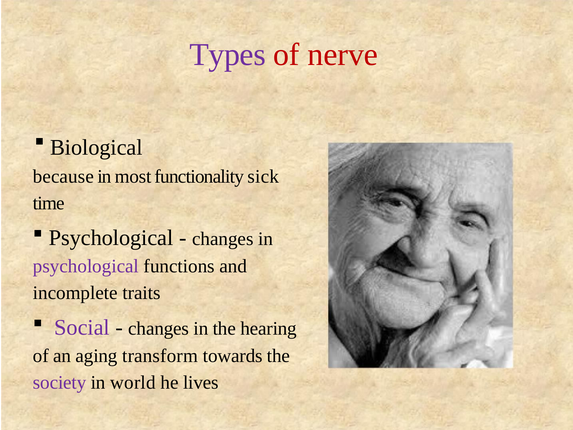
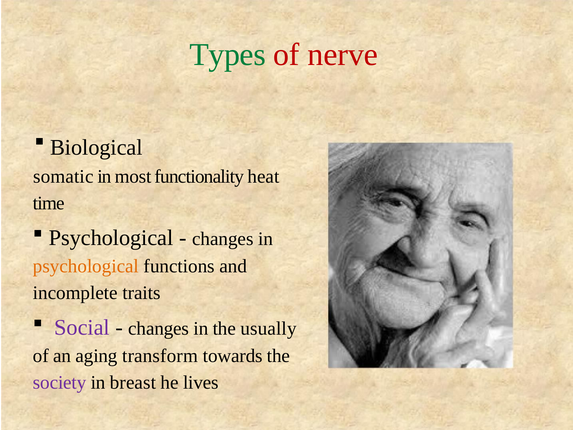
Types colour: purple -> green
because: because -> somatic
sick: sick -> heat
psychological at (86, 266) colour: purple -> orange
hearing: hearing -> usually
world: world -> breast
